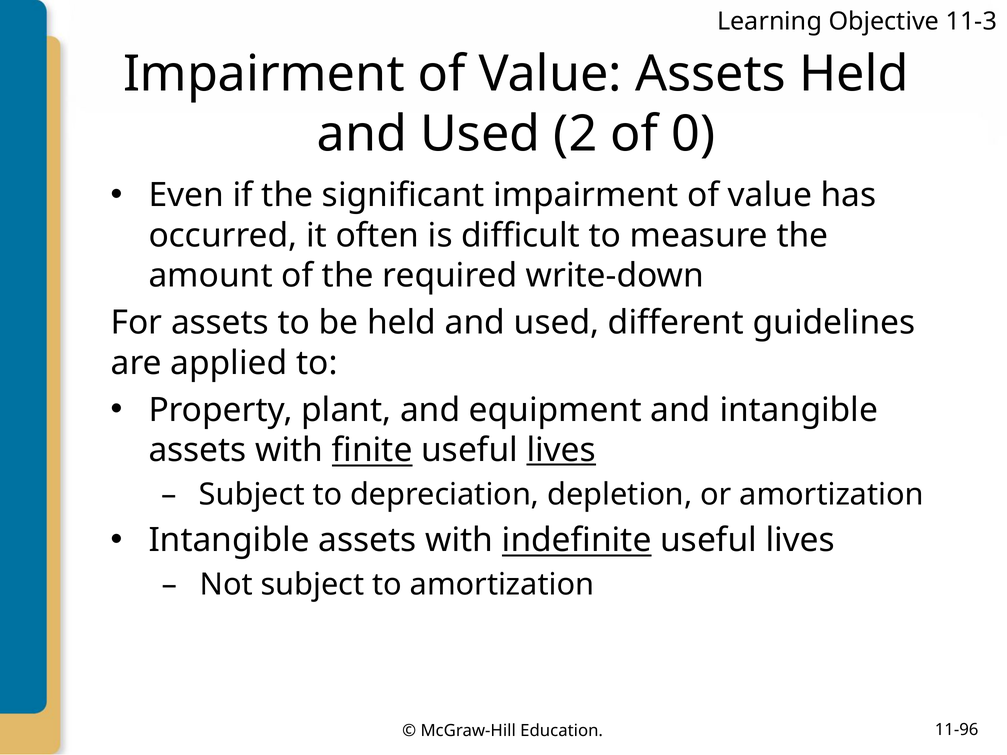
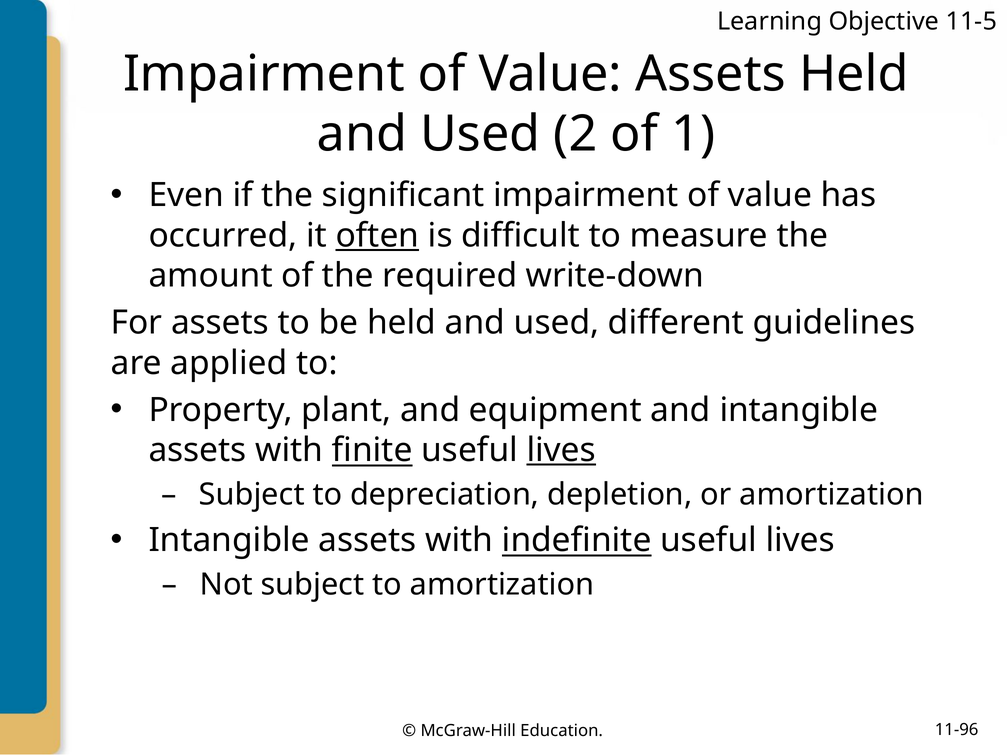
11-3: 11-3 -> 11-5
0: 0 -> 1
often underline: none -> present
